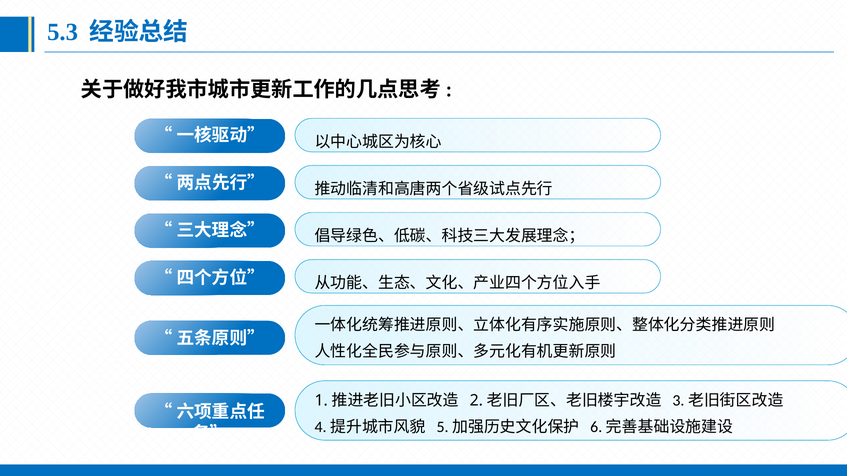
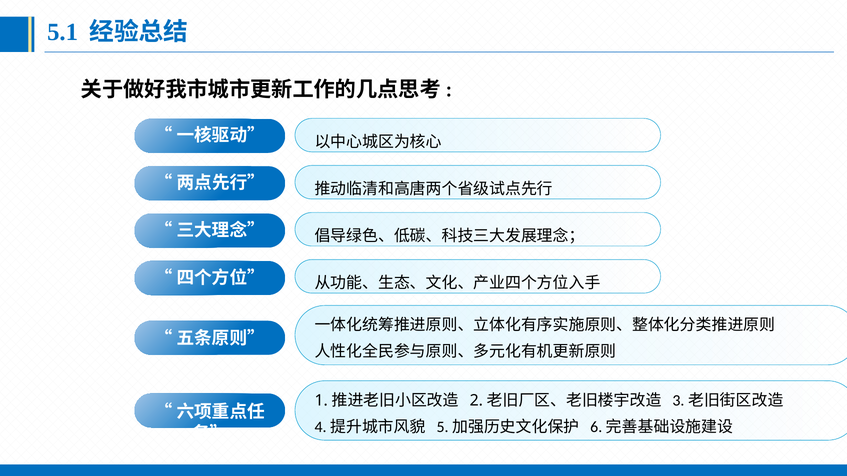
5.3: 5.3 -> 5.1
